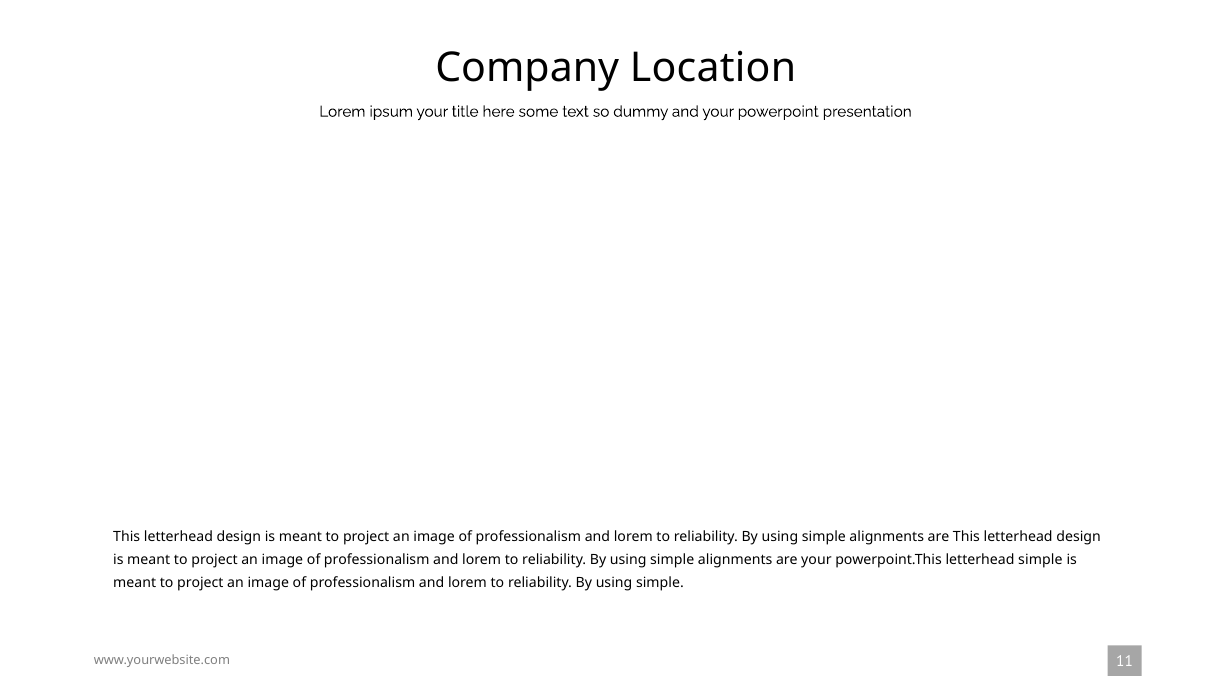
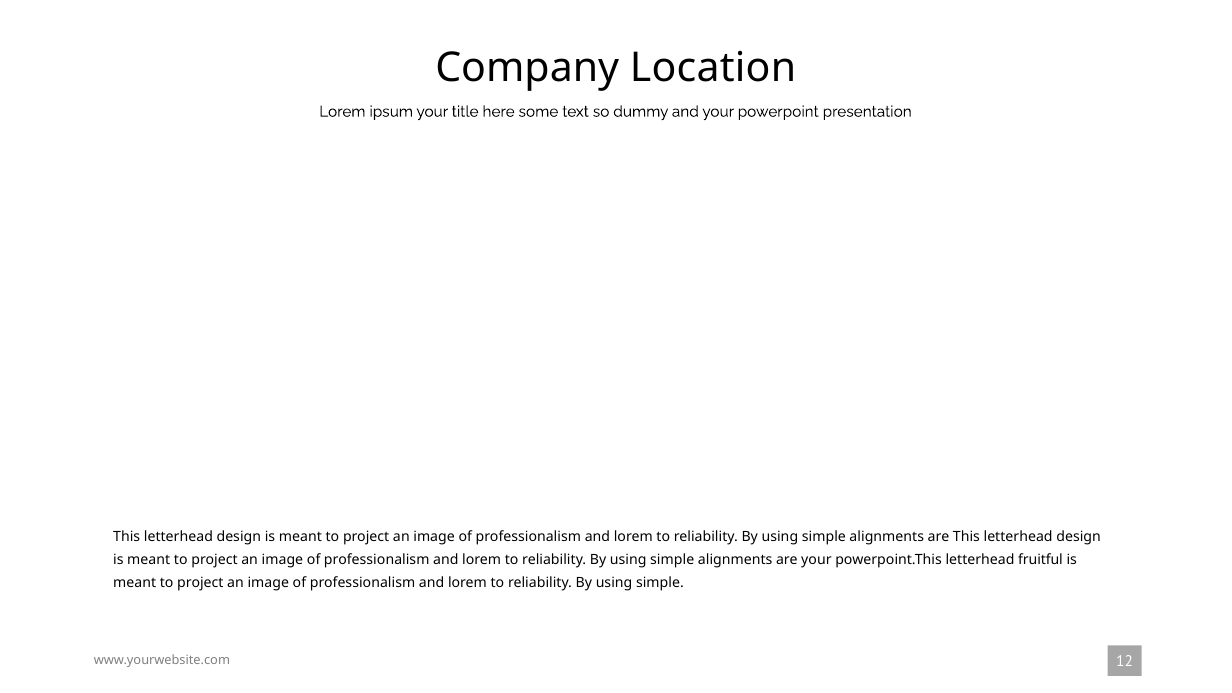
letterhead simple: simple -> fruitful
11: 11 -> 12
